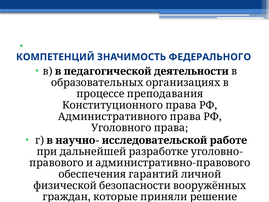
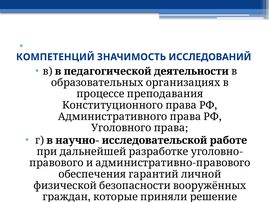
ФЕДЕРАЛЬНОГО: ФЕДЕРАЛЬНОГО -> ИССЛЕДОВАНИЙ
